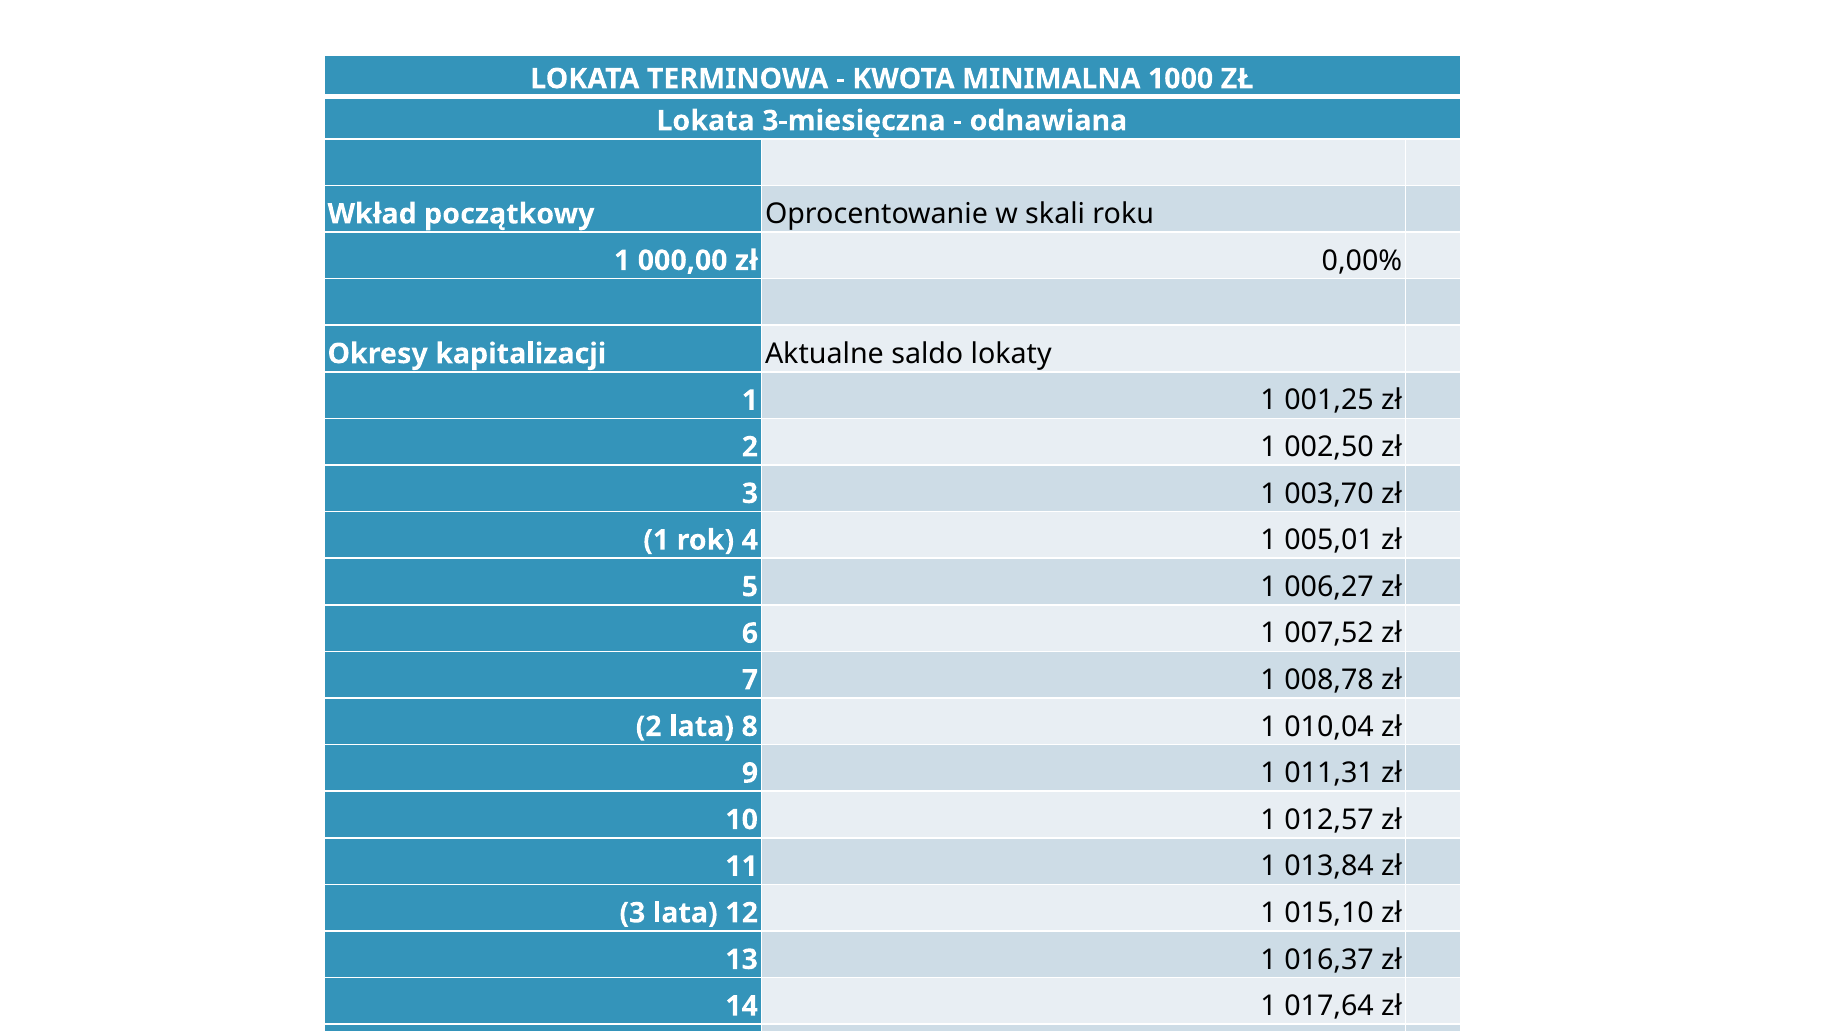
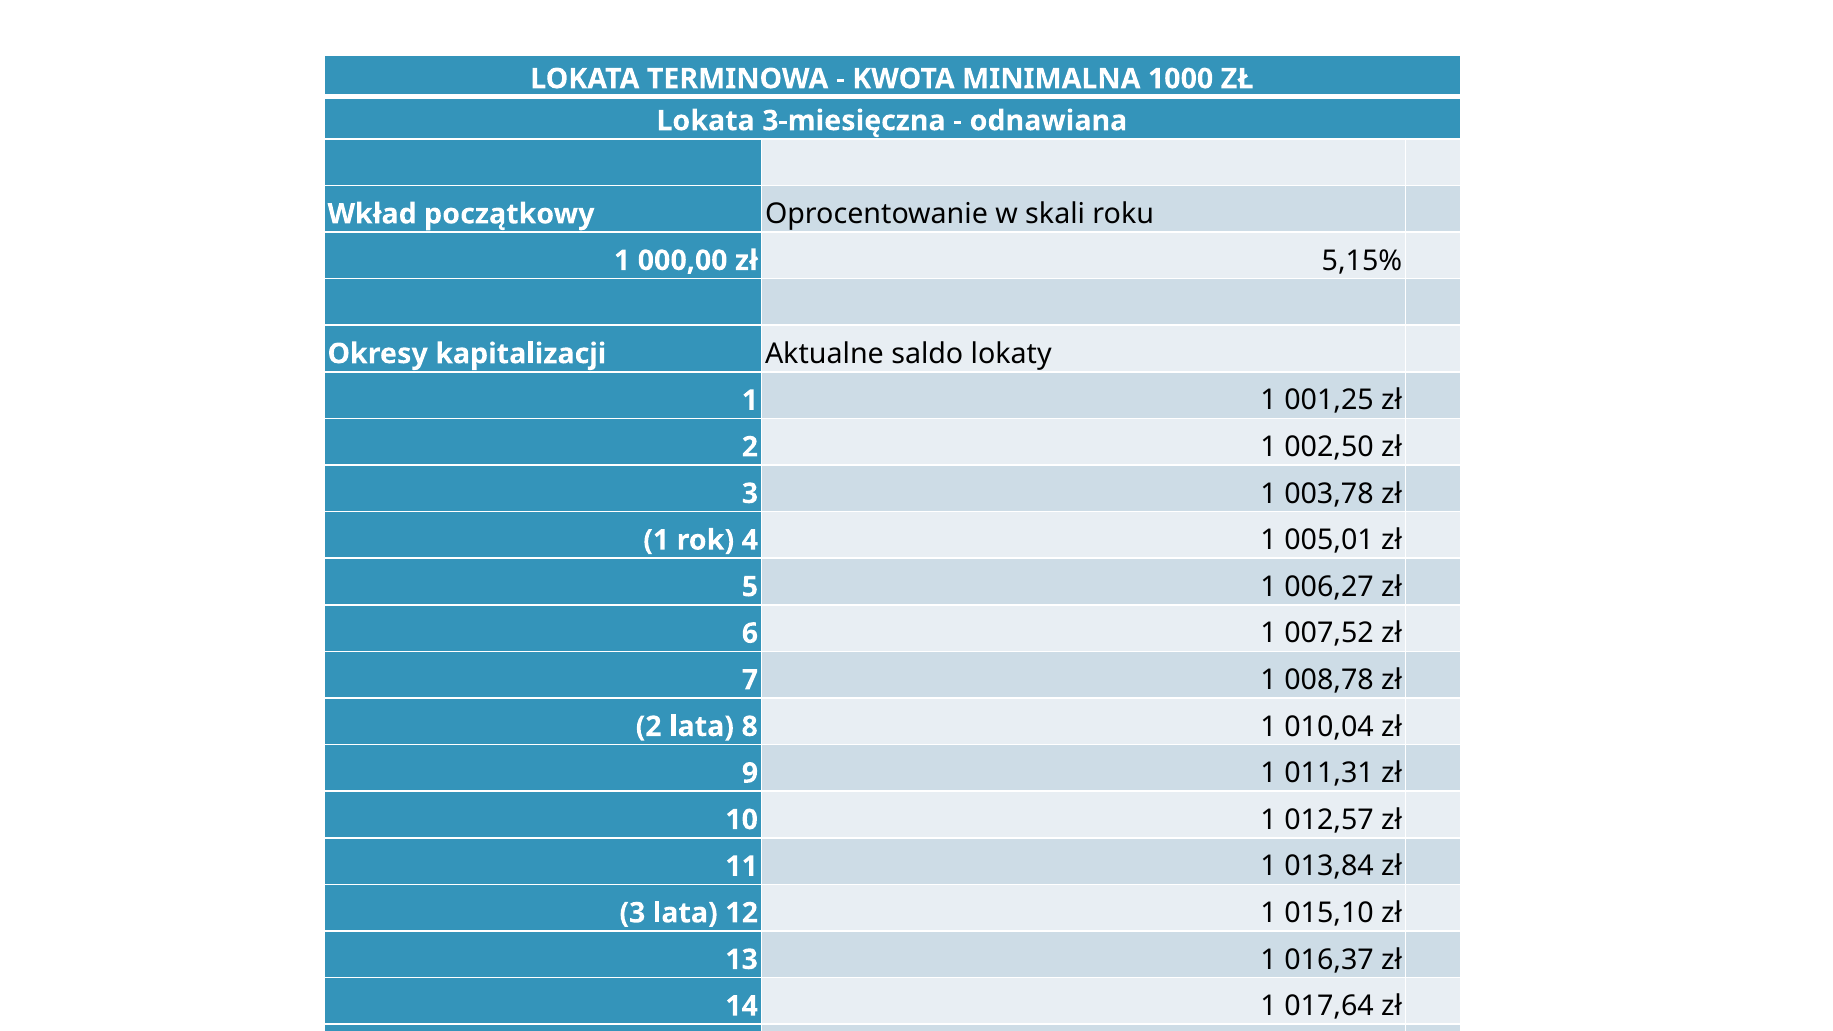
0,00%: 0,00% -> 5,15%
003,70: 003,70 -> 003,78
